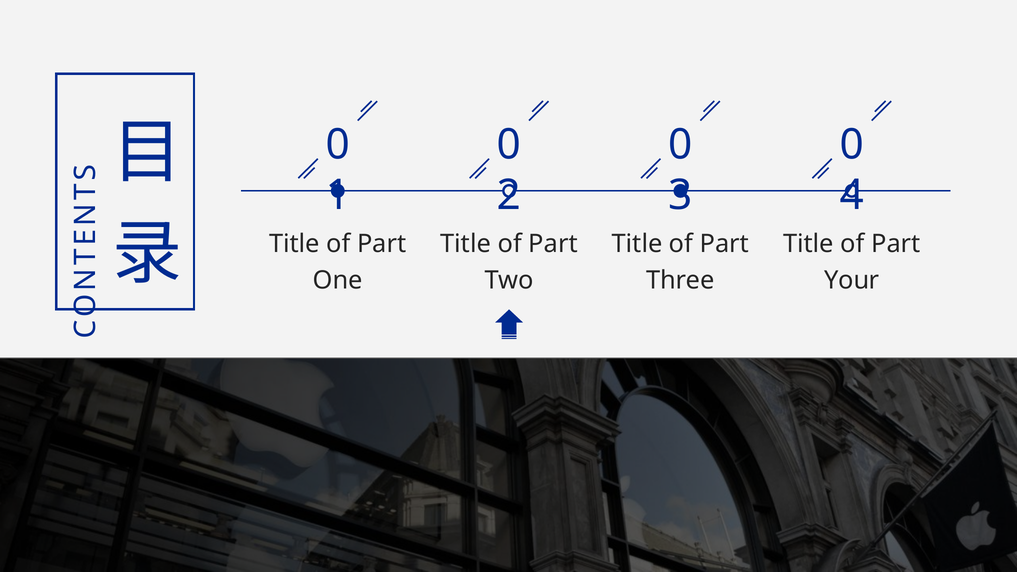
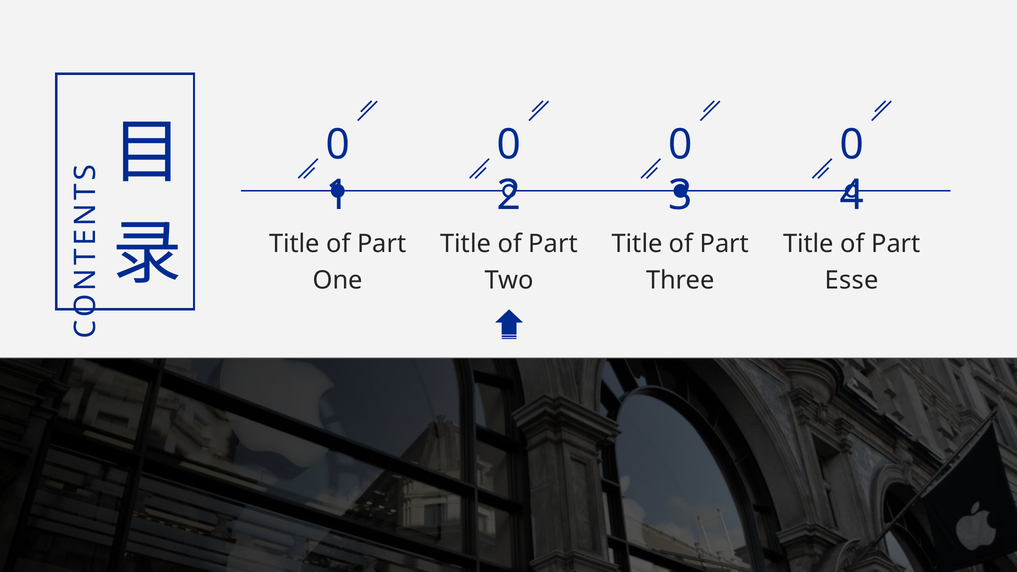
Your: Your -> Esse
